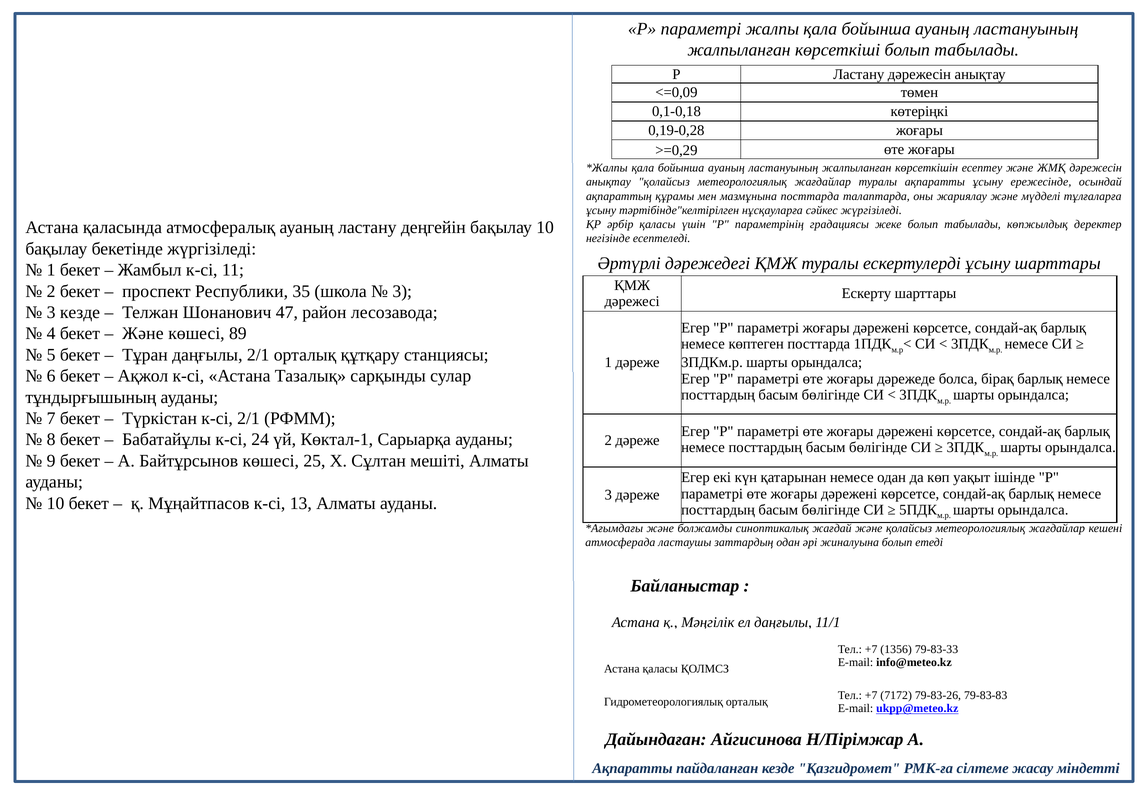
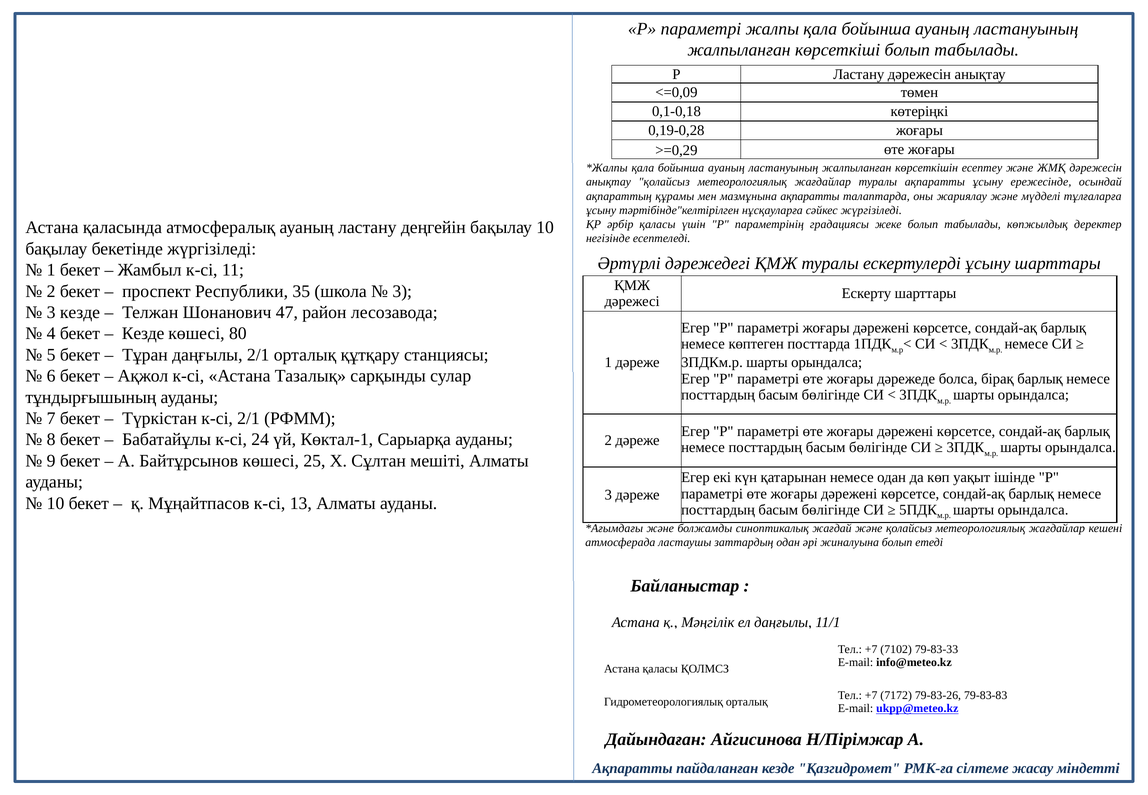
мазмұнына посттарда: посттарда -> ақпаратты
Және at (143, 334): Және -> Кезде
89: 89 -> 80
1356: 1356 -> 7102
